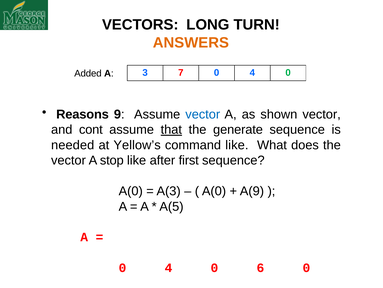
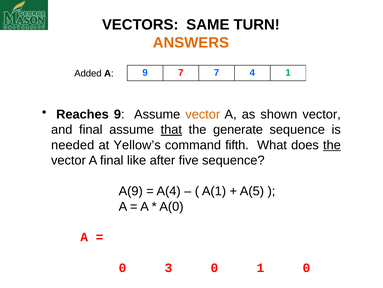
LONG: LONG -> SAME
A 3: 3 -> 9
7 0: 0 -> 7
0 at (288, 72): 0 -> 1
Reasons: Reasons -> Reaches
vector at (203, 114) colour: blue -> orange
and cont: cont -> final
command like: like -> fifth
the at (332, 145) underline: none -> present
A stop: stop -> final
first: first -> five
A(0 at (131, 191): A(0 -> A(9
A(3: A(3 -> A(4
A(0 at (214, 191): A(0 -> A(1
A(9: A(9 -> A(5
A(5: A(5 -> A(0
4 at (168, 267): 4 -> 3
0 6: 6 -> 1
